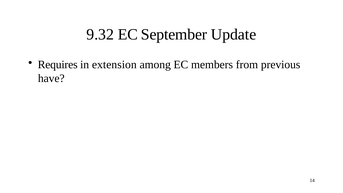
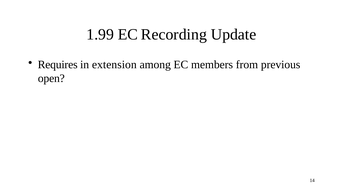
9.32: 9.32 -> 1.99
September: September -> Recording
have: have -> open
